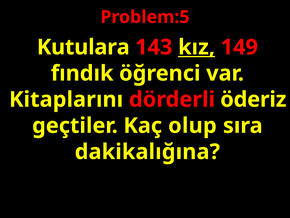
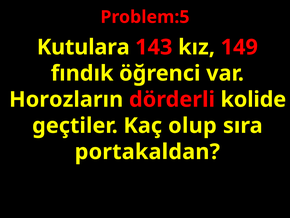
kız underline: present -> none
Kitaplarını: Kitaplarını -> Horozların
öderiz: öderiz -> kolide
dakikalığına: dakikalığına -> portakaldan
